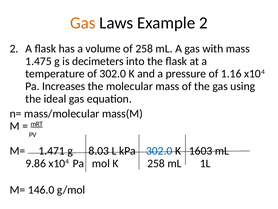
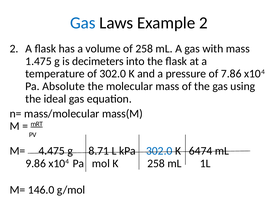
Gas at (83, 23) colour: orange -> blue
1.16: 1.16 -> 7.86
Increases: Increases -> Absolute
1.471: 1.471 -> 4.475
8.03: 8.03 -> 8.71
1603: 1603 -> 6474
